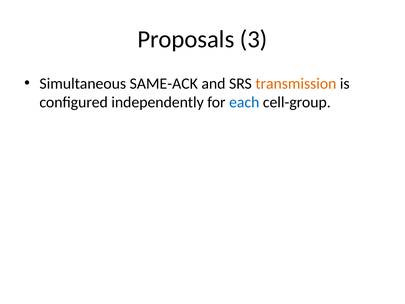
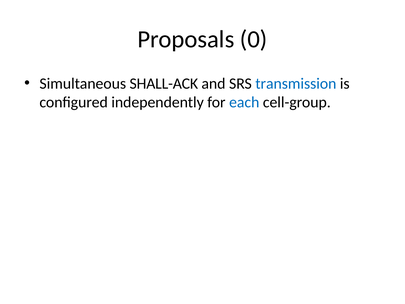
3: 3 -> 0
SAME-ACK: SAME-ACK -> SHALL-ACK
transmission colour: orange -> blue
